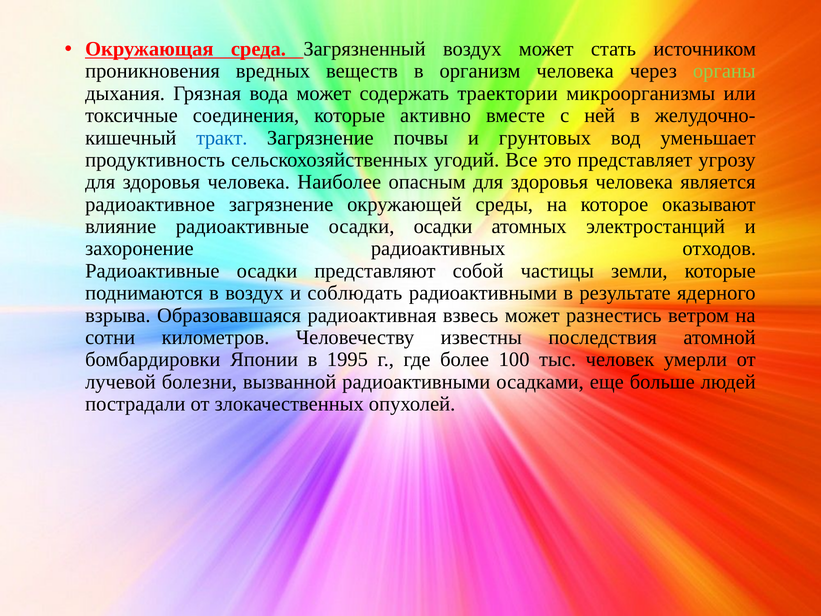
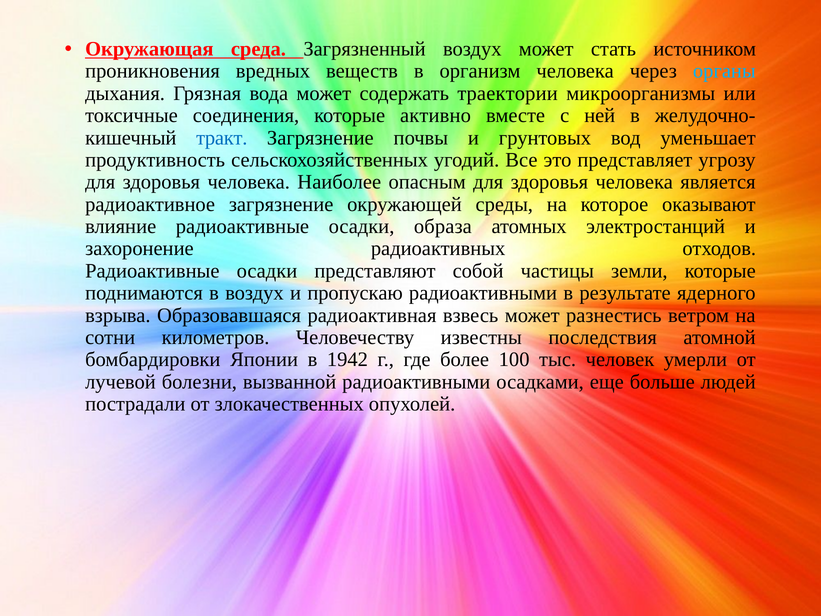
органы colour: light green -> light blue
осадки осадки: осадки -> образа
соблюдать: соблюдать -> пропускаю
1995: 1995 -> 1942
